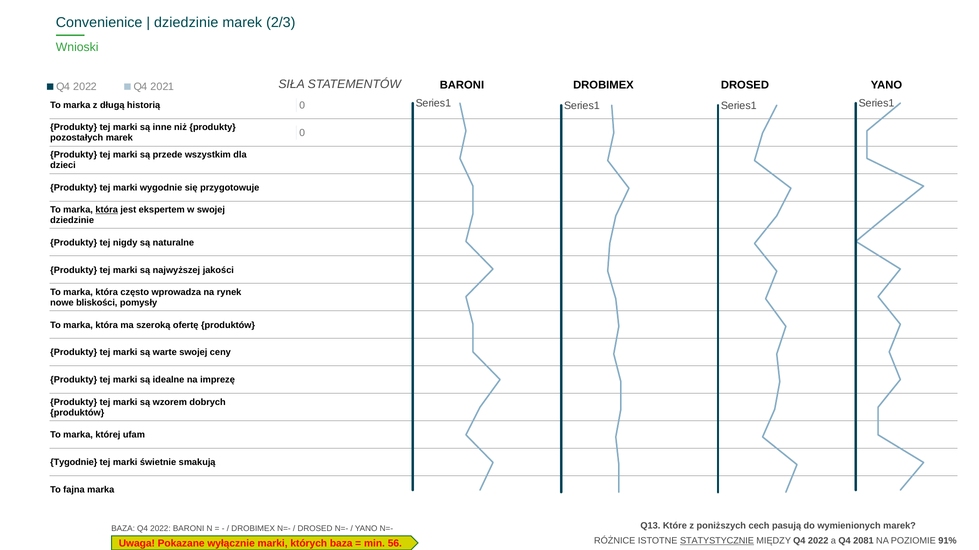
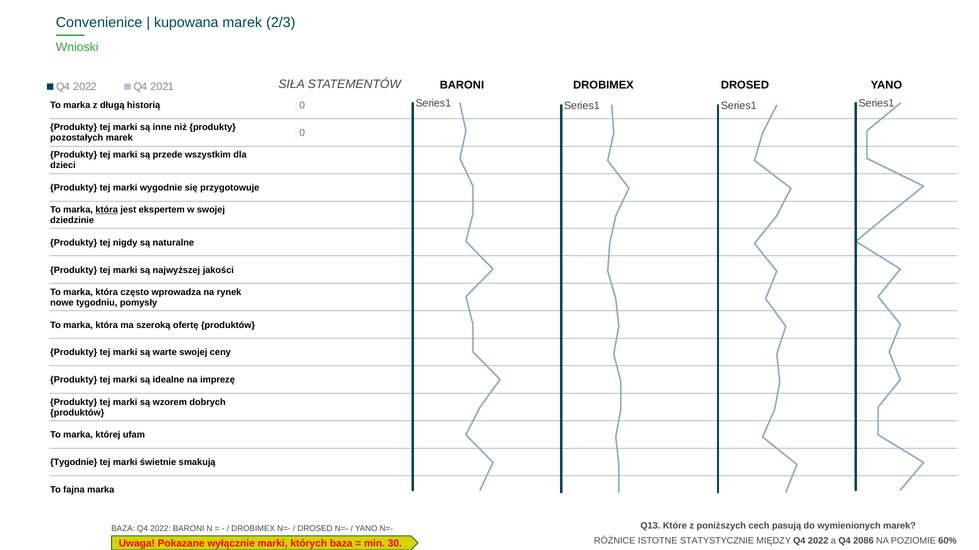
dziedzinie at (186, 23): dziedzinie -> kupowana
bliskości: bliskości -> tygodniu
STATYSTYCZNIE underline: present -> none
2081: 2081 -> 2086
91%: 91% -> 60%
56: 56 -> 30
